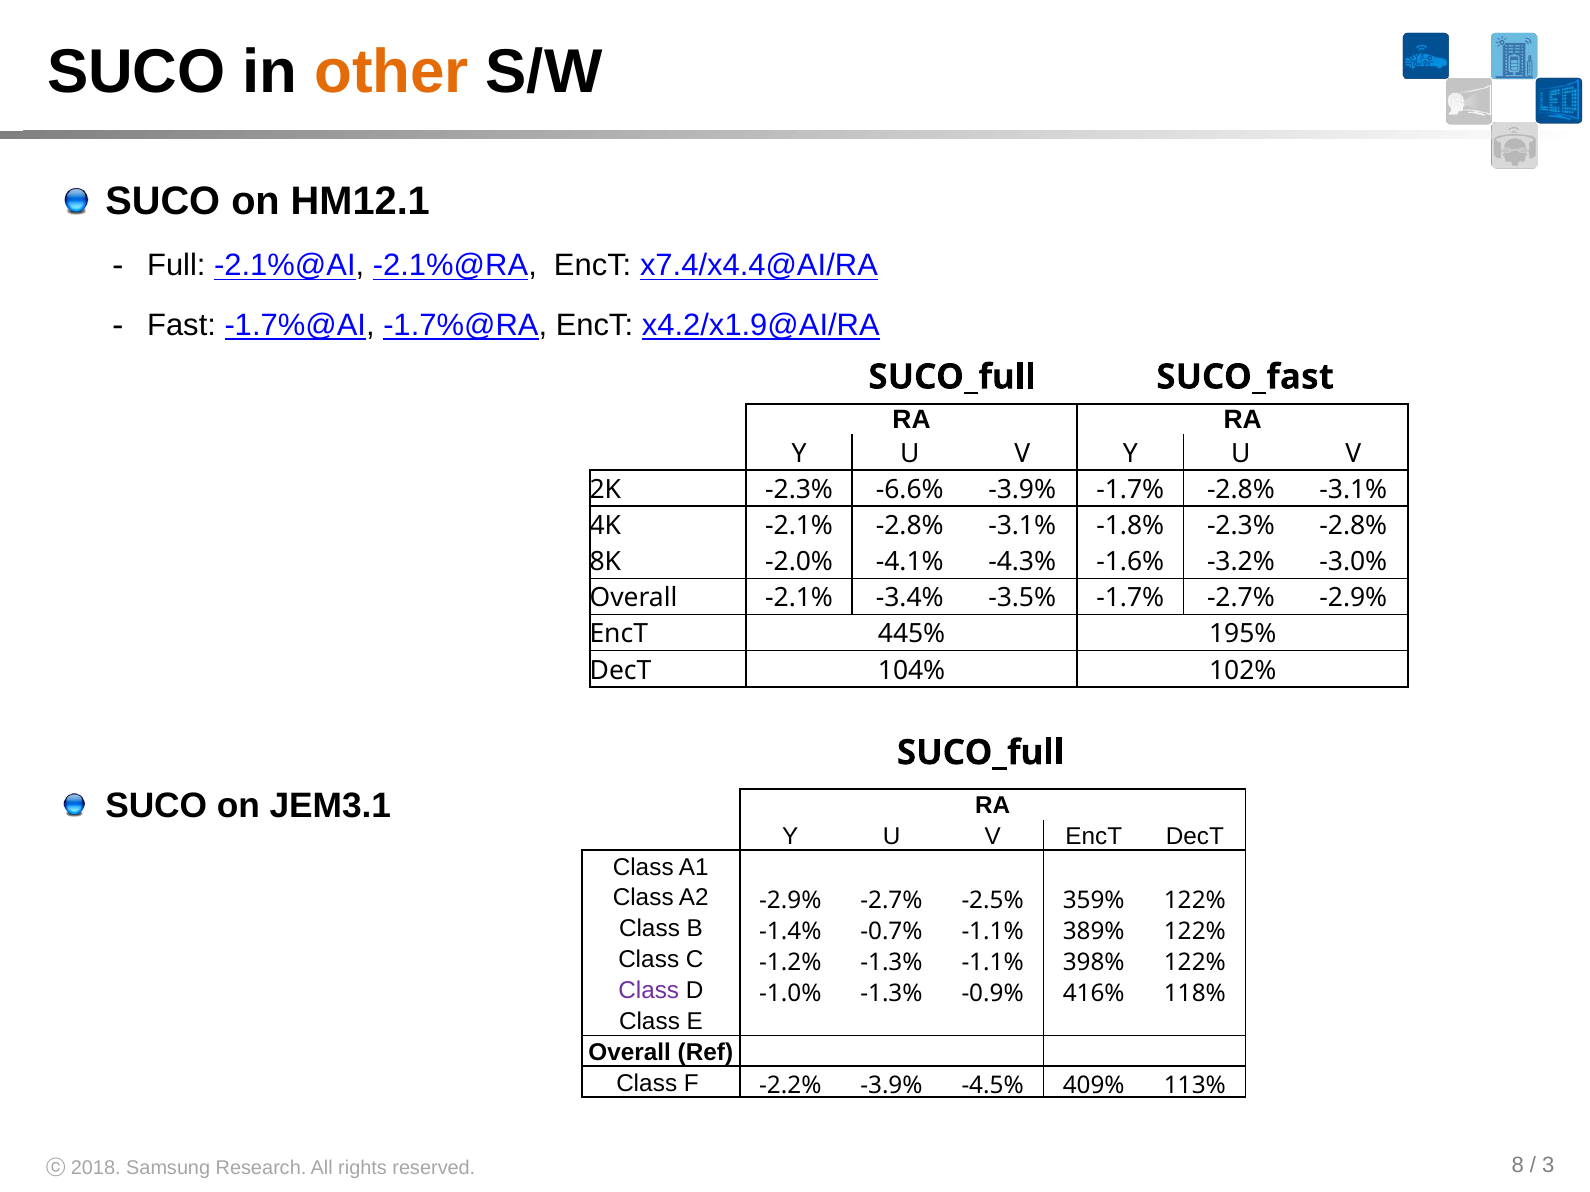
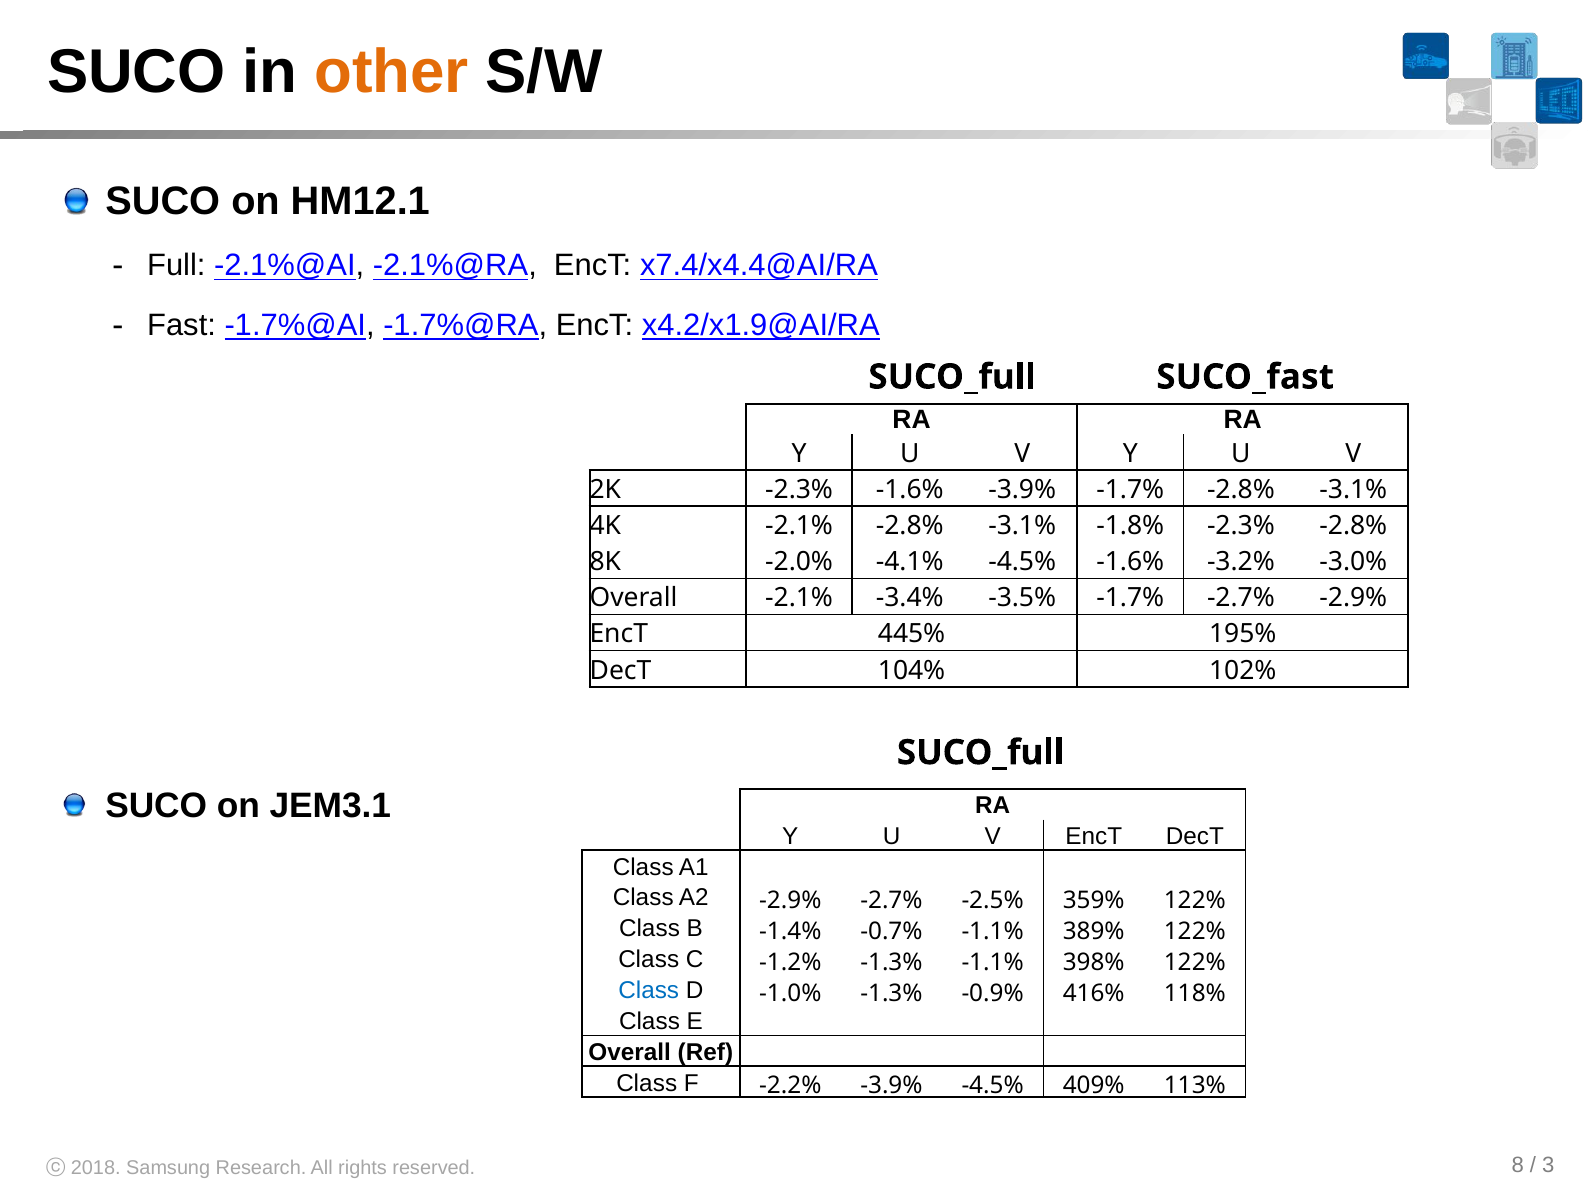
-2.3% -6.6%: -6.6% -> -1.6%
-4.1% -4.3%: -4.3% -> -4.5%
Class at (649, 991) colour: purple -> blue
